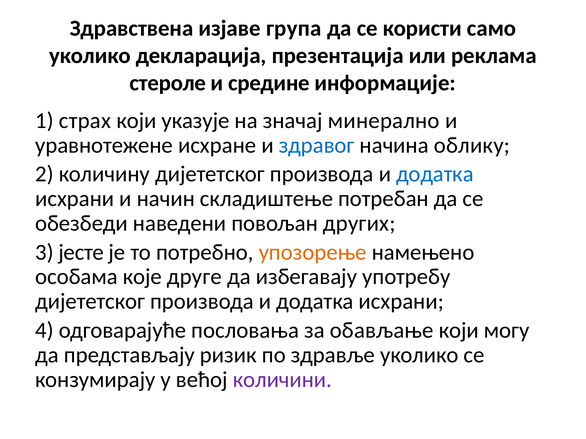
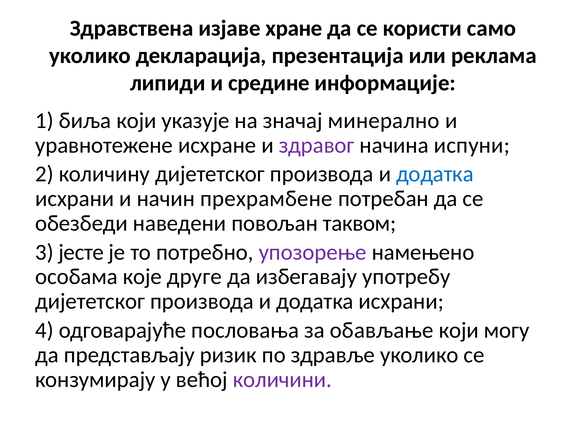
група: група -> хране
стероле: стероле -> липиди
страх: страх -> биља
здравог colour: blue -> purple
облику: облику -> испуни
складиштење: складиштење -> прехрамбене
других: других -> таквом
упозорење colour: orange -> purple
